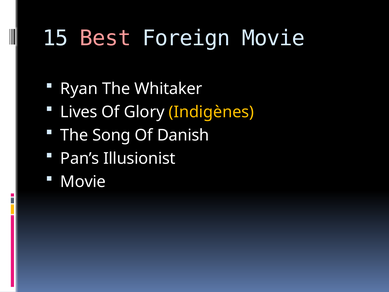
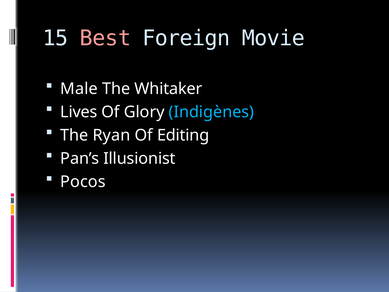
Ryan: Ryan -> Male
Indigènes colour: yellow -> light blue
Song: Song -> Ryan
Danish: Danish -> Editing
Movie at (83, 182): Movie -> Pocos
